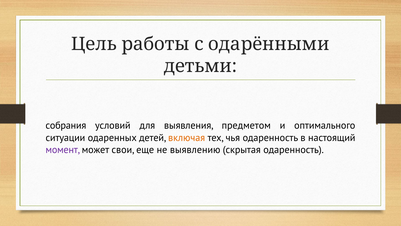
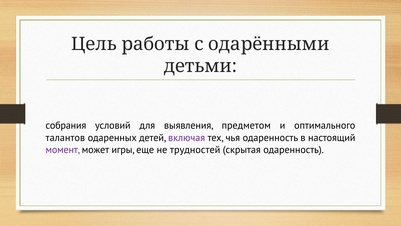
ситуации: ситуации -> талантов
включая colour: orange -> purple
свои: свои -> игры
выявлению: выявлению -> трудностей
